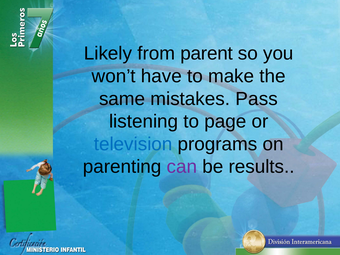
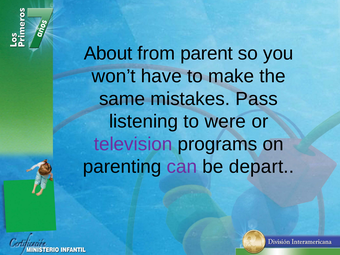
Likely: Likely -> About
page: page -> were
television colour: blue -> purple
results: results -> depart
